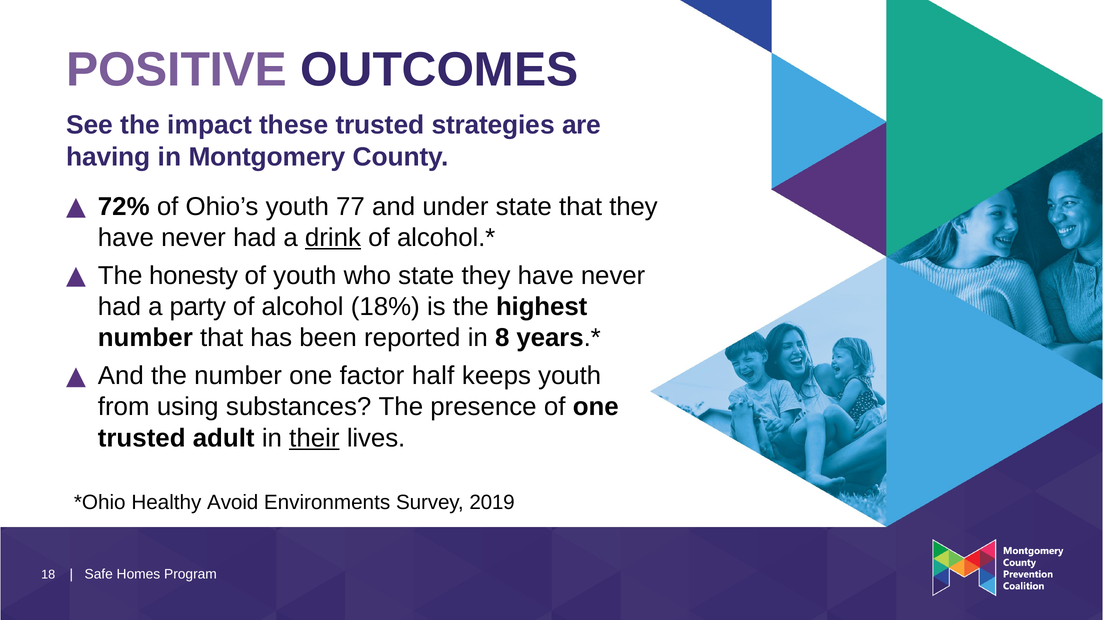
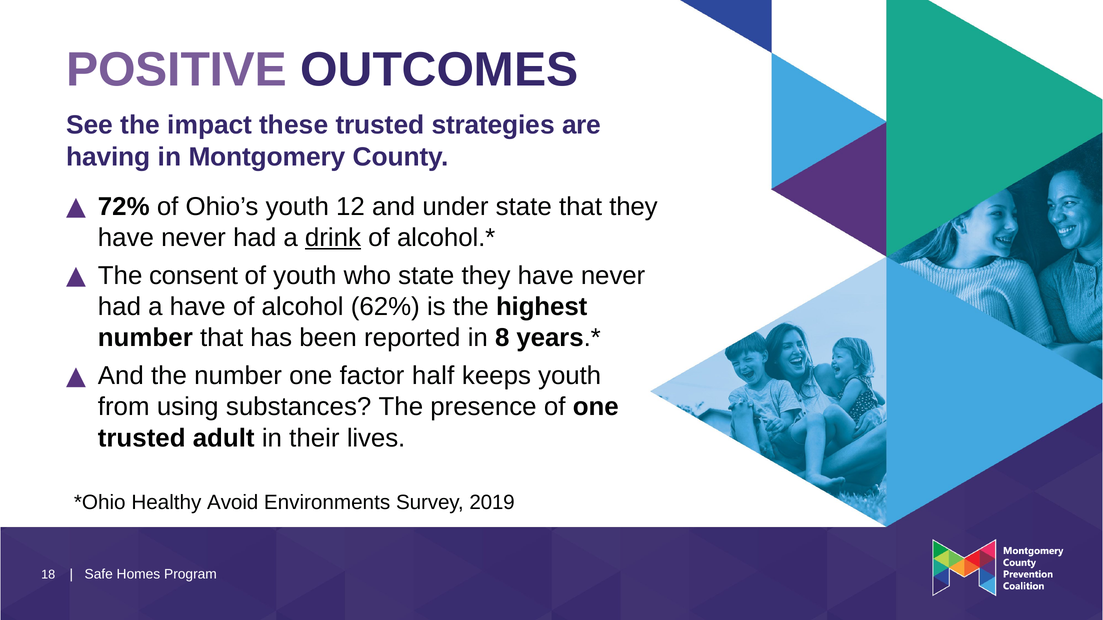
77: 77 -> 12
honesty: honesty -> consent
a party: party -> have
18%: 18% -> 62%
their underline: present -> none
